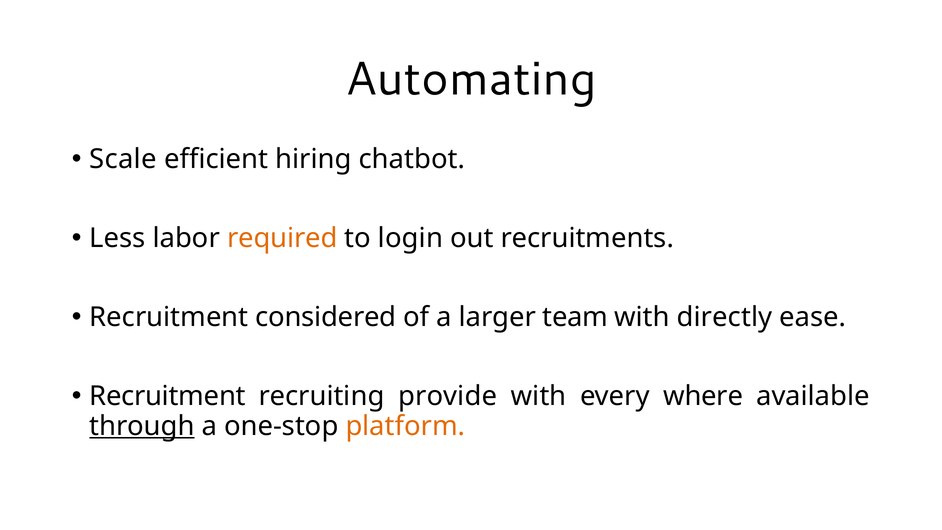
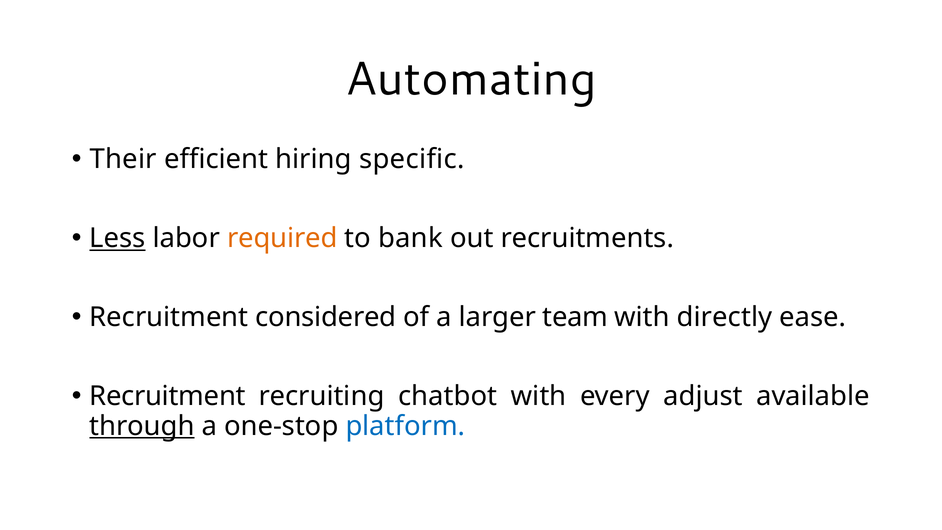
Scale: Scale -> Their
chatbot: chatbot -> specific
Less underline: none -> present
login: login -> bank
provide: provide -> chatbot
where: where -> adjust
platform colour: orange -> blue
